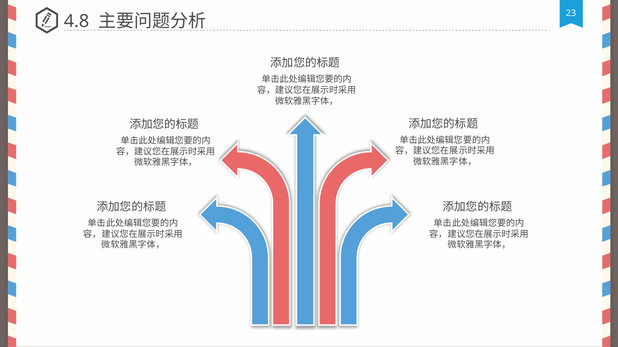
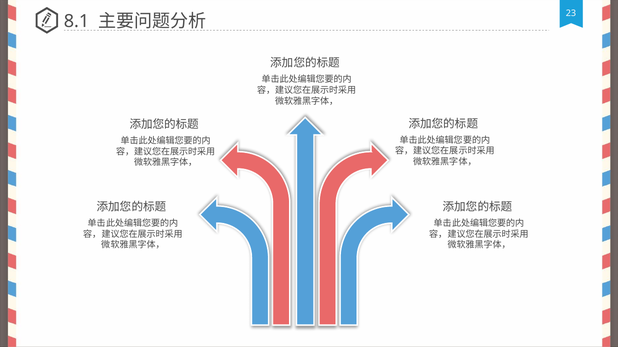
4.8: 4.8 -> 8.1
